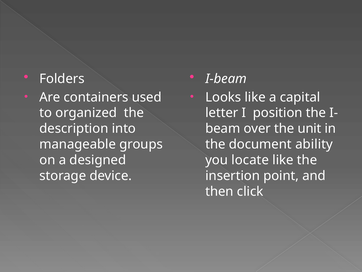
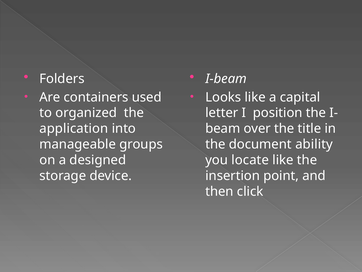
description: description -> application
unit: unit -> title
